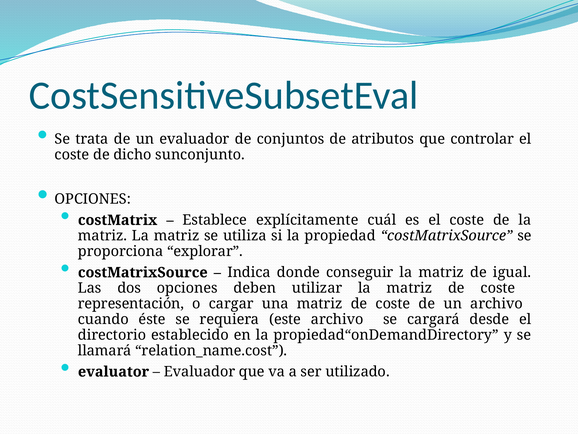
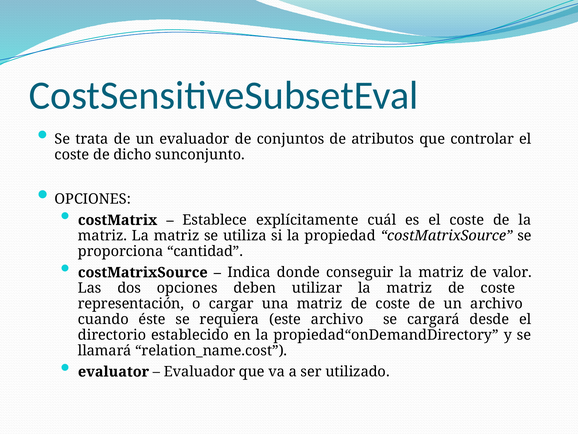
explorar: explorar -> cantidad
igual: igual -> valor
